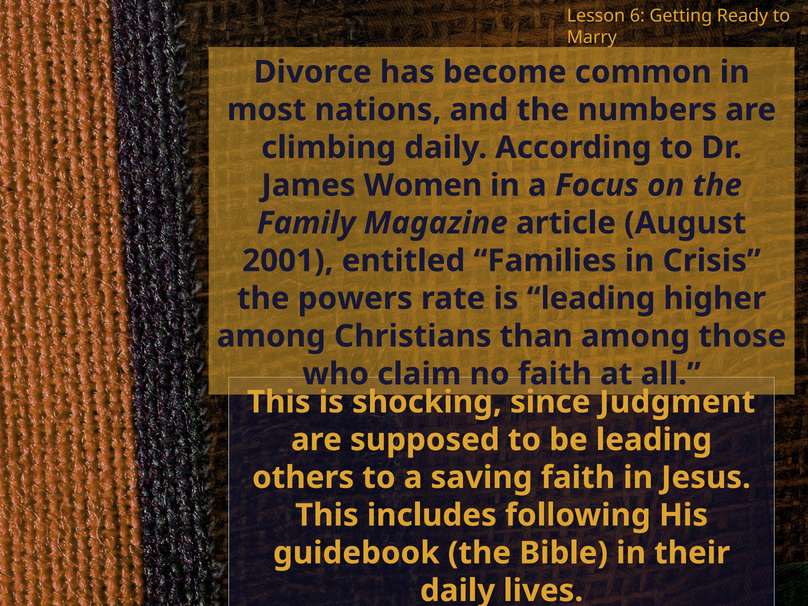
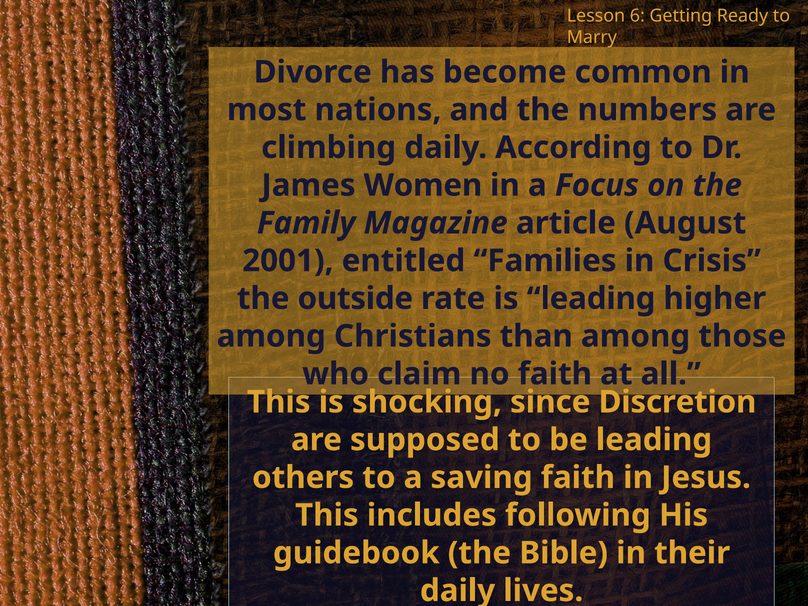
powers: powers -> outside
Judgment: Judgment -> Discretion
